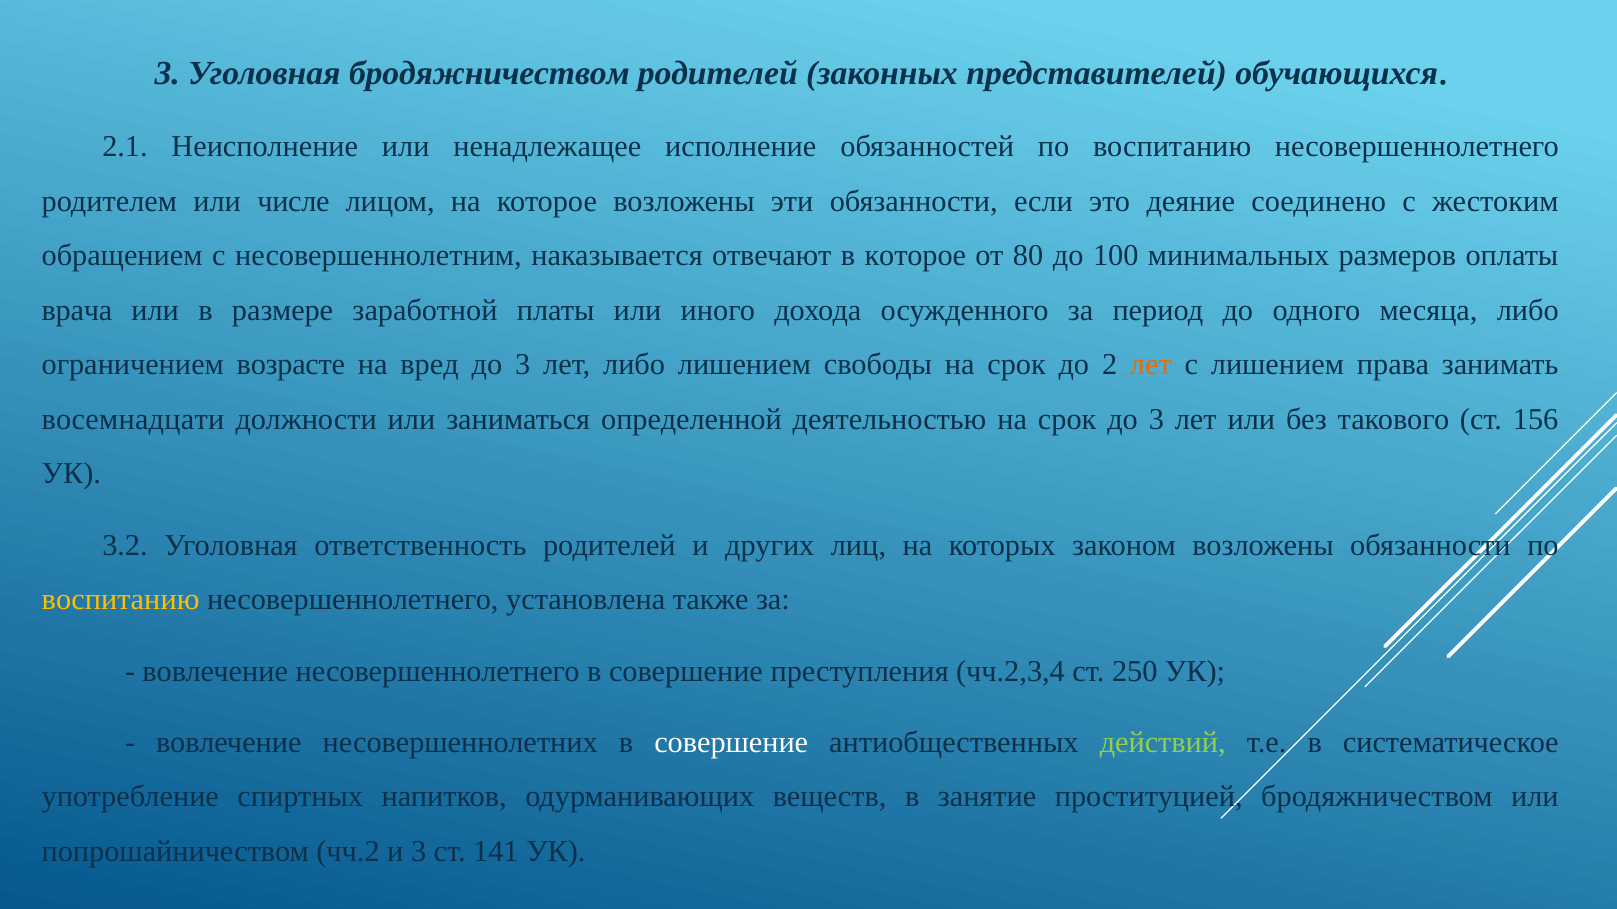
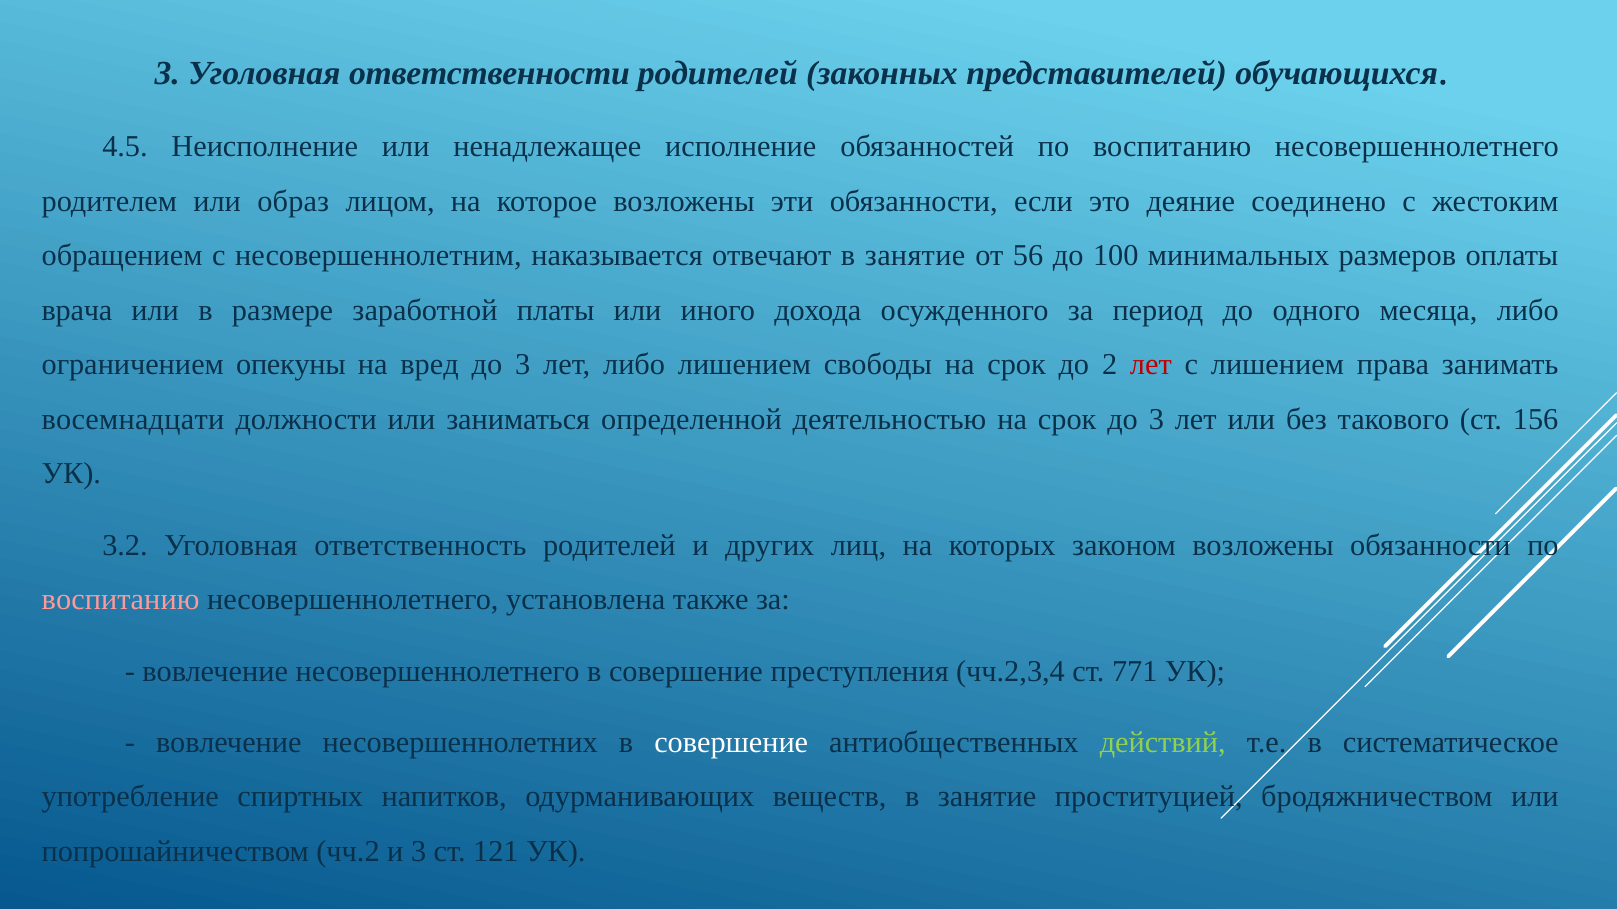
Уголовная бродяжничеством: бродяжничеством -> ответственности
2.1: 2.1 -> 4.5
числе: числе -> образ
которое at (915, 256): которое -> занятие
80: 80 -> 56
возрасте: возрасте -> опекуны
лет at (1151, 365) colour: orange -> red
воспитанию at (121, 600) colour: yellow -> pink
250: 250 -> 771
141: 141 -> 121
